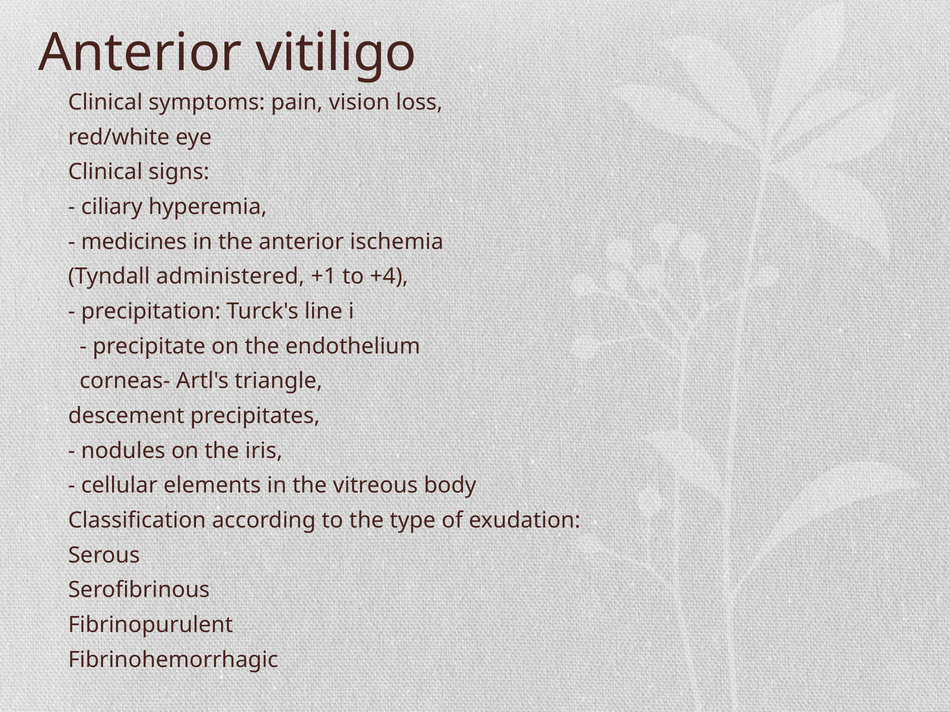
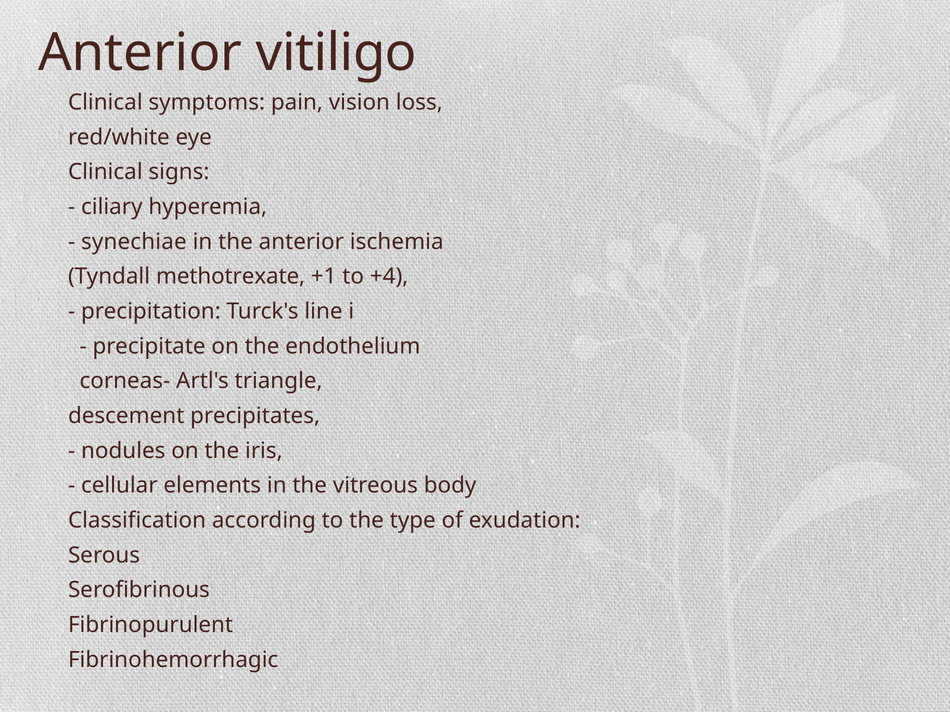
medicines: medicines -> synechiae
administered: administered -> methotrexate
